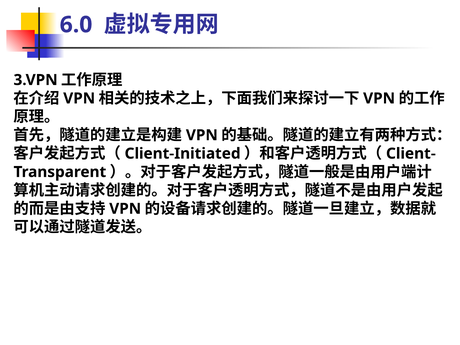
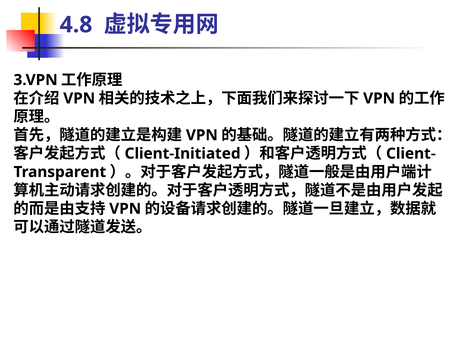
6.0: 6.0 -> 4.8
